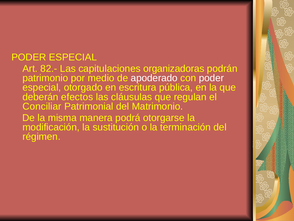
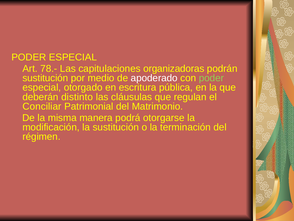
82.-: 82.- -> 78.-
patrimonio at (45, 78): patrimonio -> sustitución
poder at (211, 78) colour: white -> light green
efectos: efectos -> distinto
